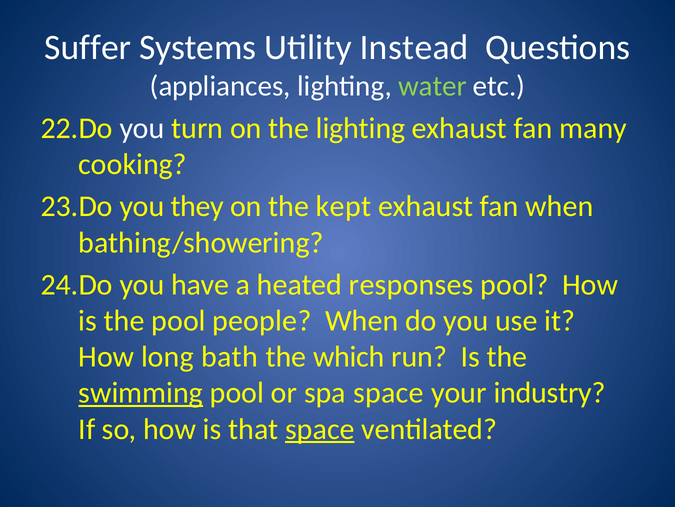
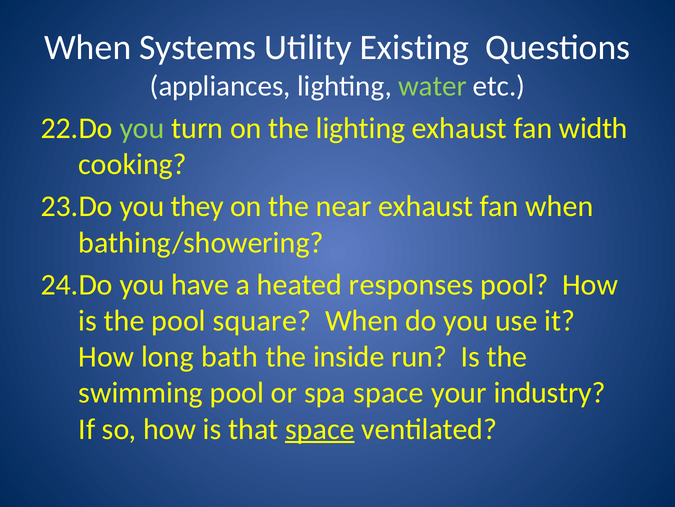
Suffer at (88, 48): Suffer -> When
Instead: Instead -> Existing
you at (142, 128) colour: white -> light green
many: many -> width
kept: kept -> near
people: people -> square
which: which -> inside
swimming underline: present -> none
